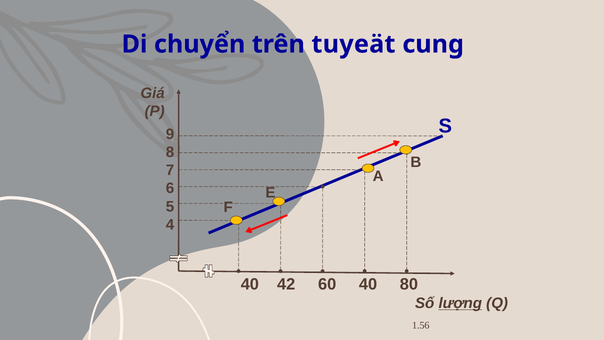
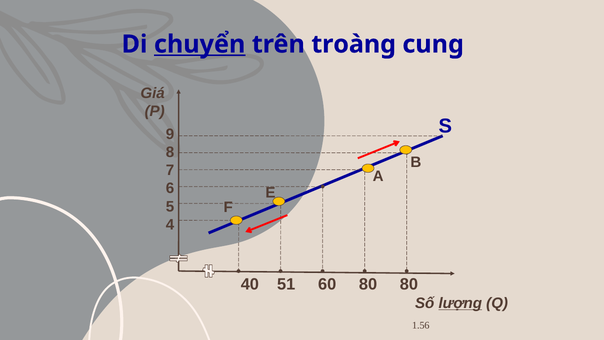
chuyển underline: none -> present
tuyeät: tuyeät -> troàng
42: 42 -> 51
60 40: 40 -> 80
